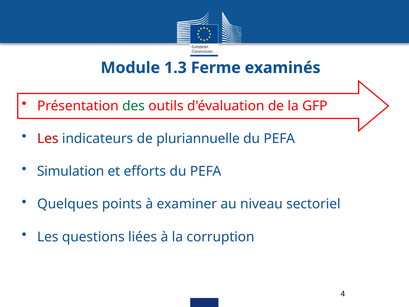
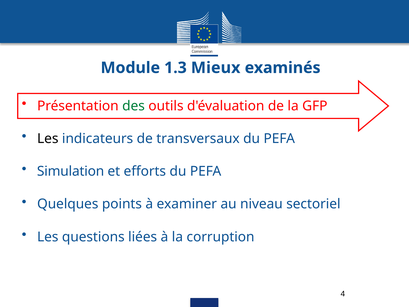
Ferme: Ferme -> Mieux
Les at (48, 138) colour: red -> black
pluriannuelle: pluriannuelle -> transversaux
